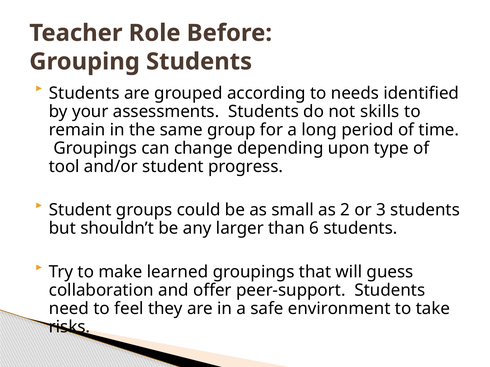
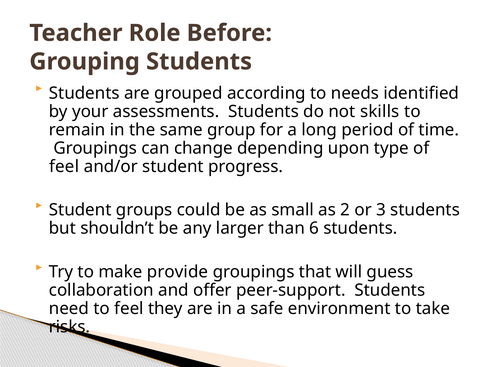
tool at (64, 167): tool -> feel
learned: learned -> provide
